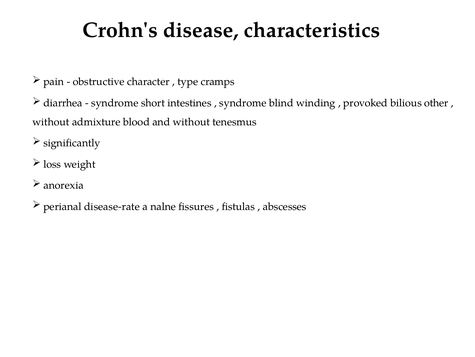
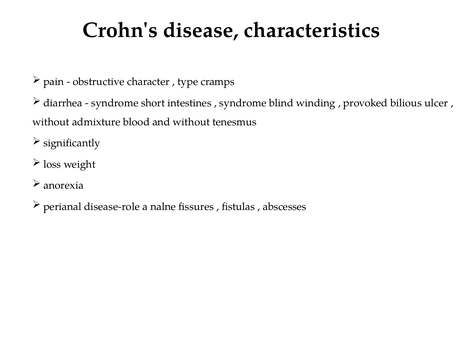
other: other -> ulcer
disease-rate: disease-rate -> disease-role
